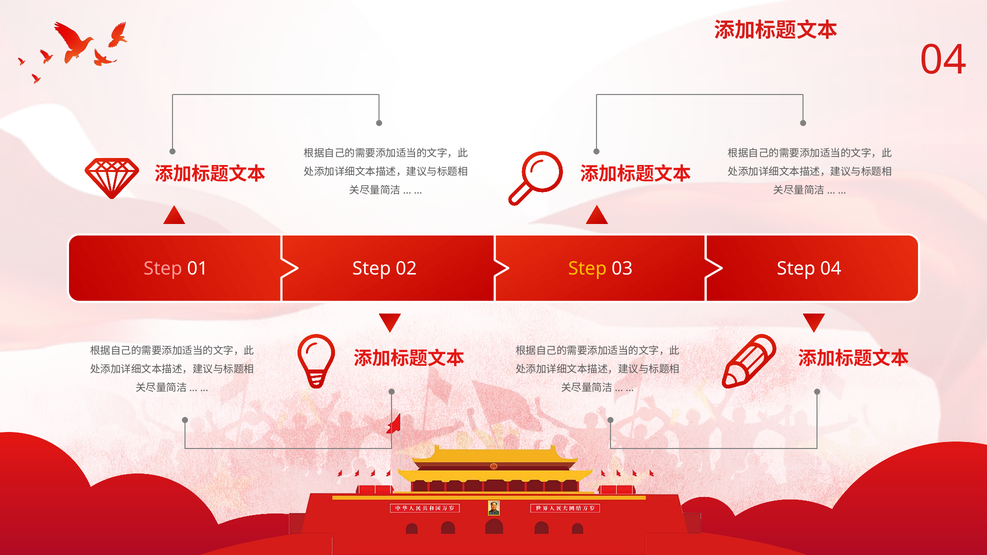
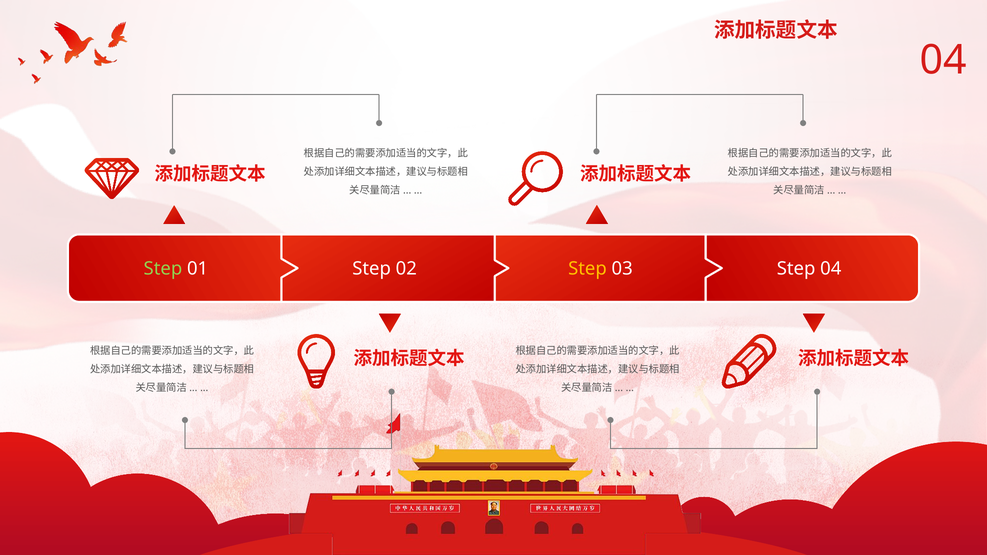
Step at (163, 269) colour: pink -> light green
